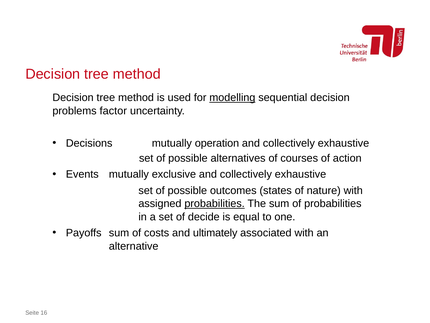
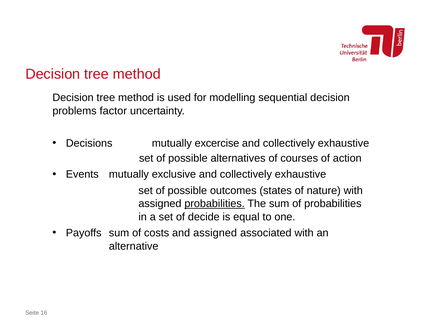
modelling underline: present -> none
operation: operation -> excercise
and ultimately: ultimately -> assigned
